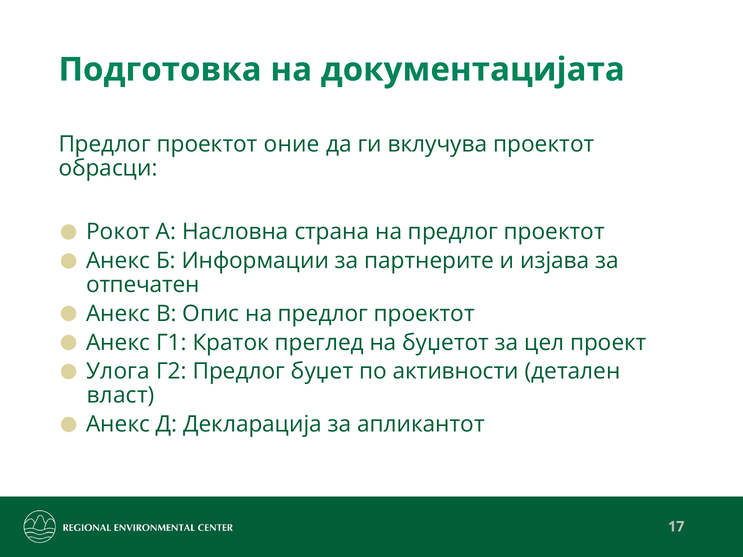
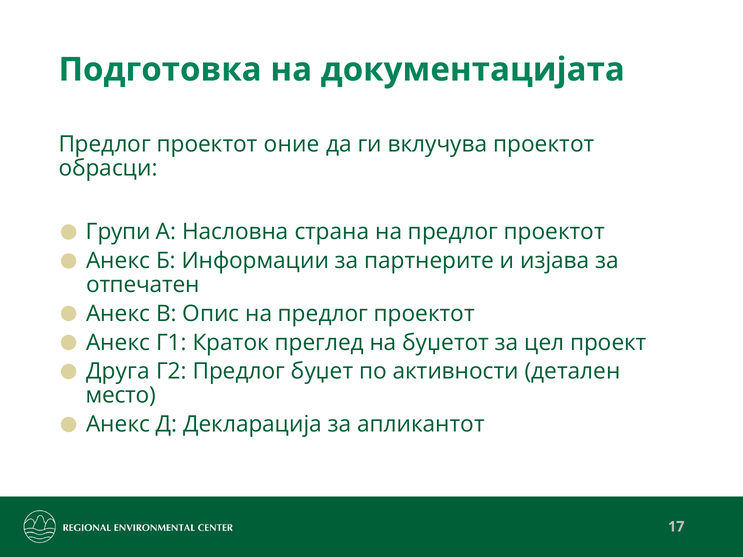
Рокот: Рокот -> Групи
Улога: Улога -> Друга
власт: власт -> место
